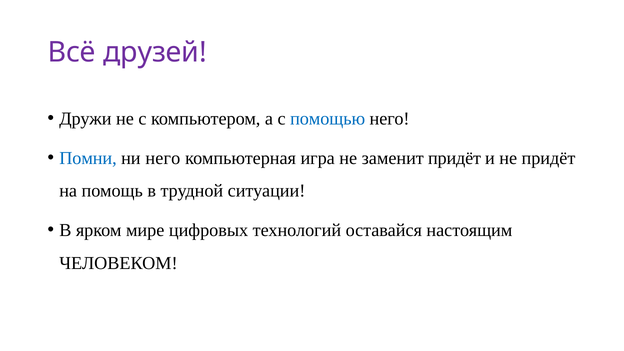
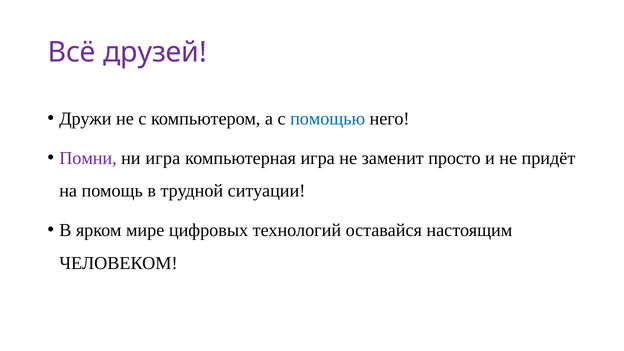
Помни colour: blue -> purple
ни него: него -> игра
заменит придёт: придёт -> просто
